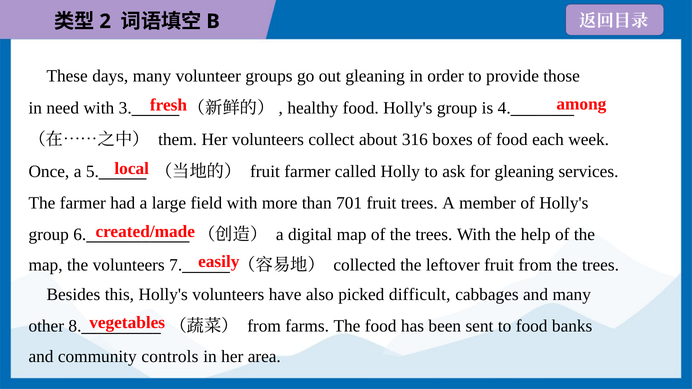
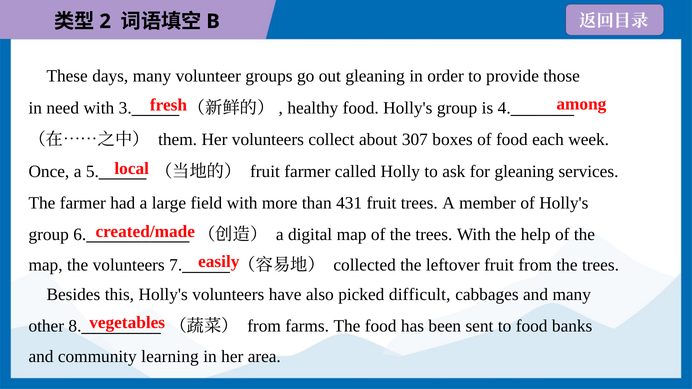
316: 316 -> 307
701: 701 -> 431
controls: controls -> learning
